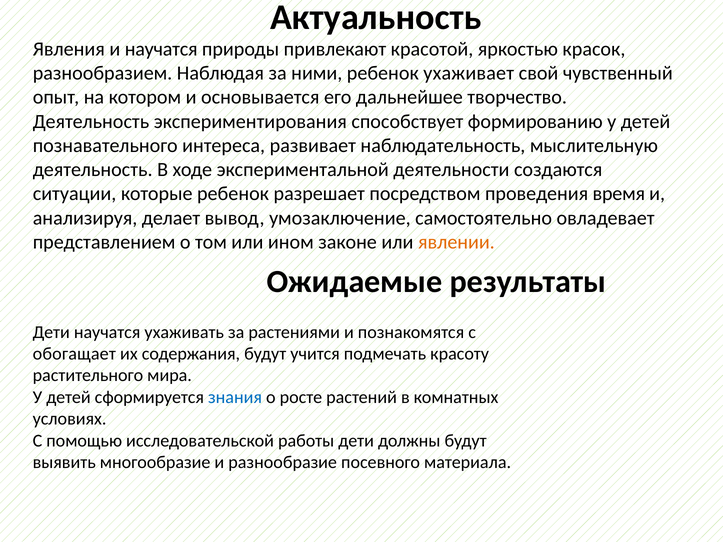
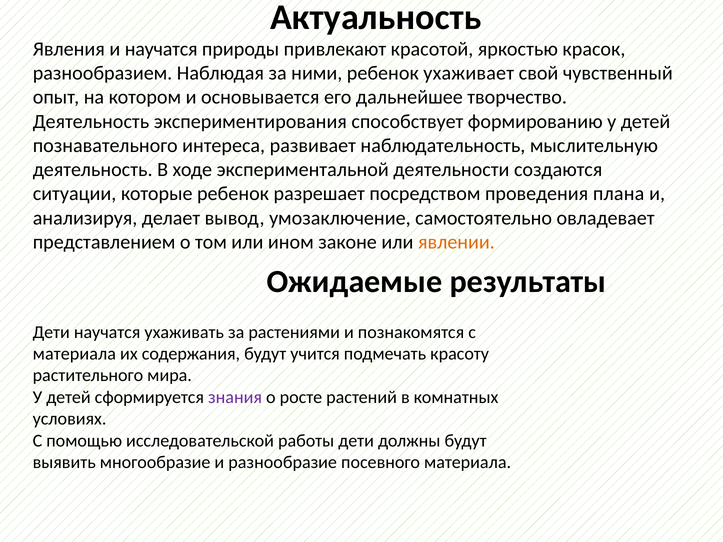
время: время -> плана
обогащает at (74, 354): обогащает -> материала
знания colour: blue -> purple
